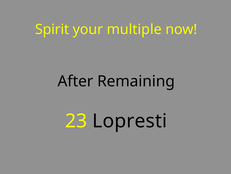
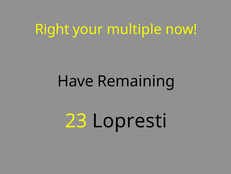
Spirit: Spirit -> Right
After: After -> Have
